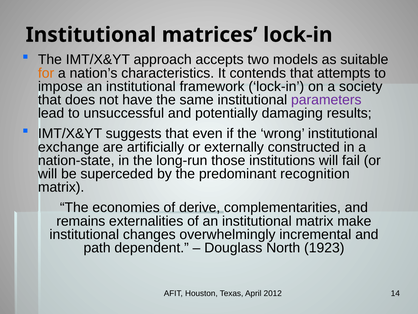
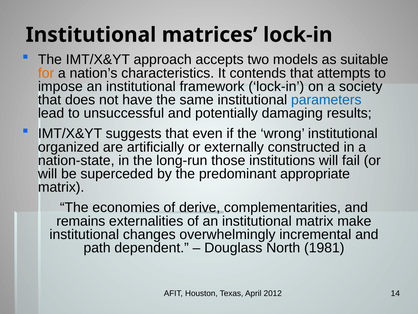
parameters colour: purple -> blue
exchange: exchange -> organized
recognition: recognition -> appropriate
1923: 1923 -> 1981
